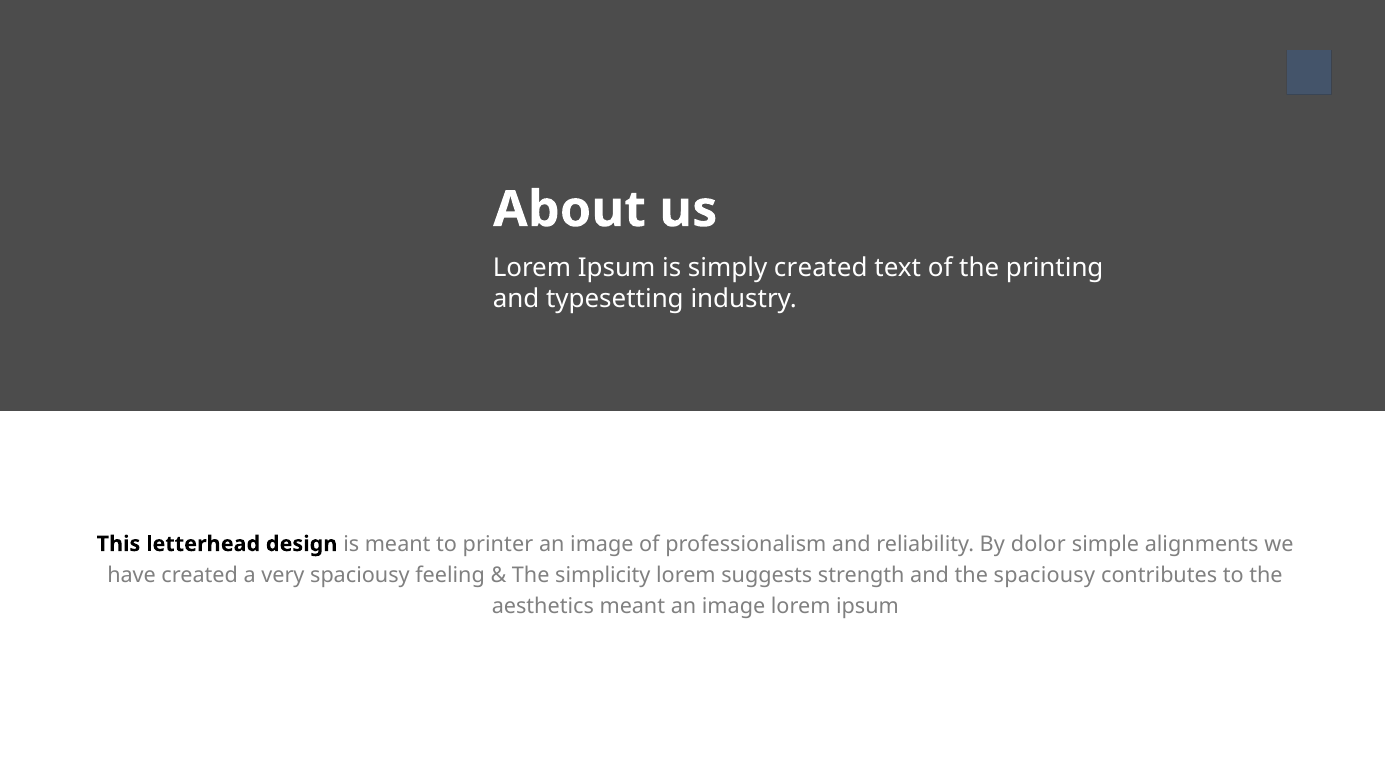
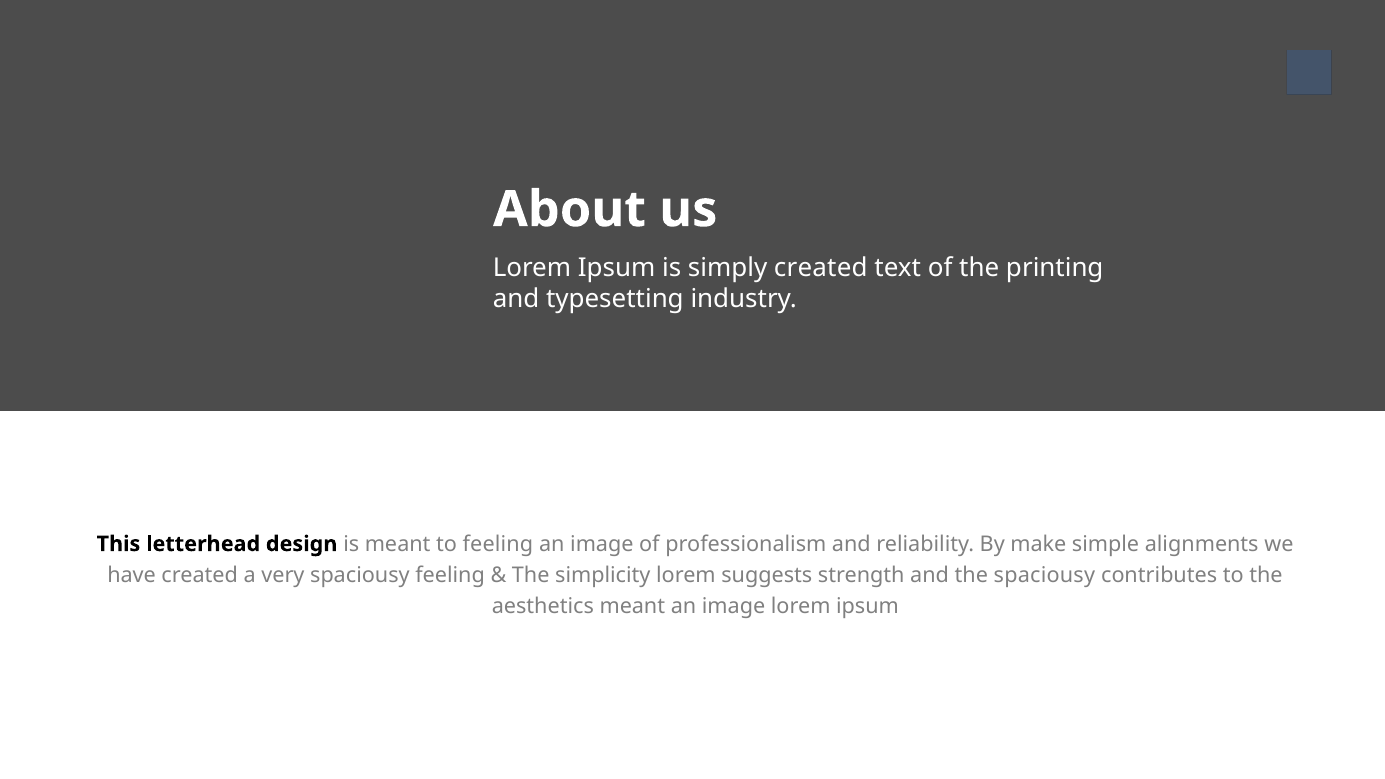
to printer: printer -> feeling
dolor: dolor -> make
